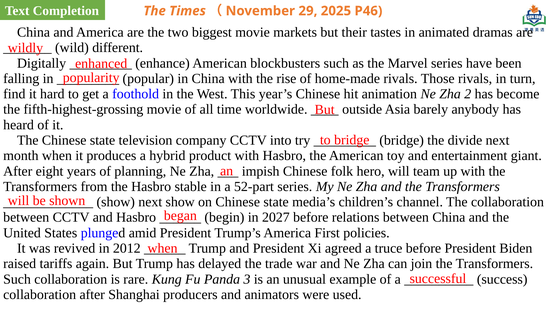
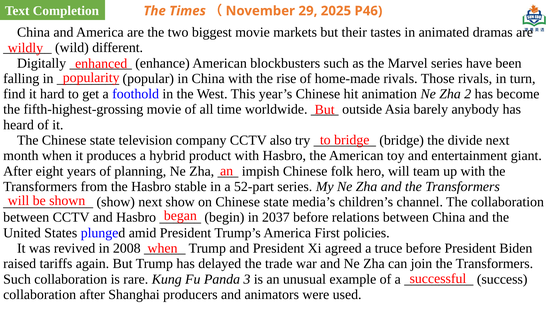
into: into -> also
2027: 2027 -> 2037
2012: 2012 -> 2008
